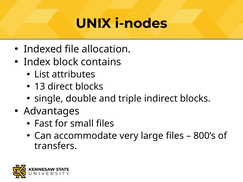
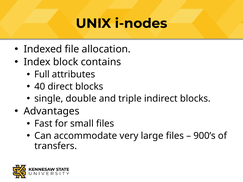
List: List -> Full
13: 13 -> 40
800’s: 800’s -> 900’s
